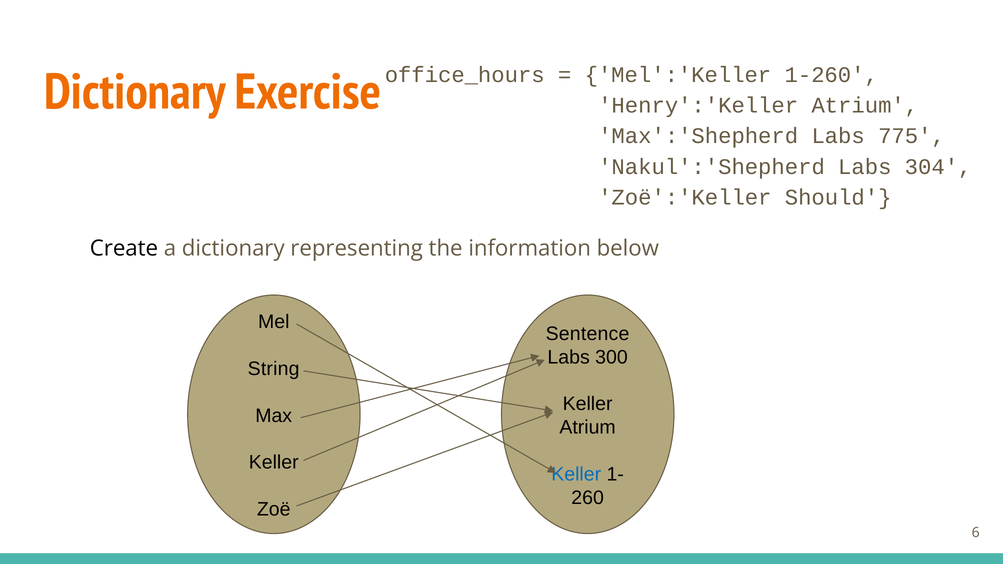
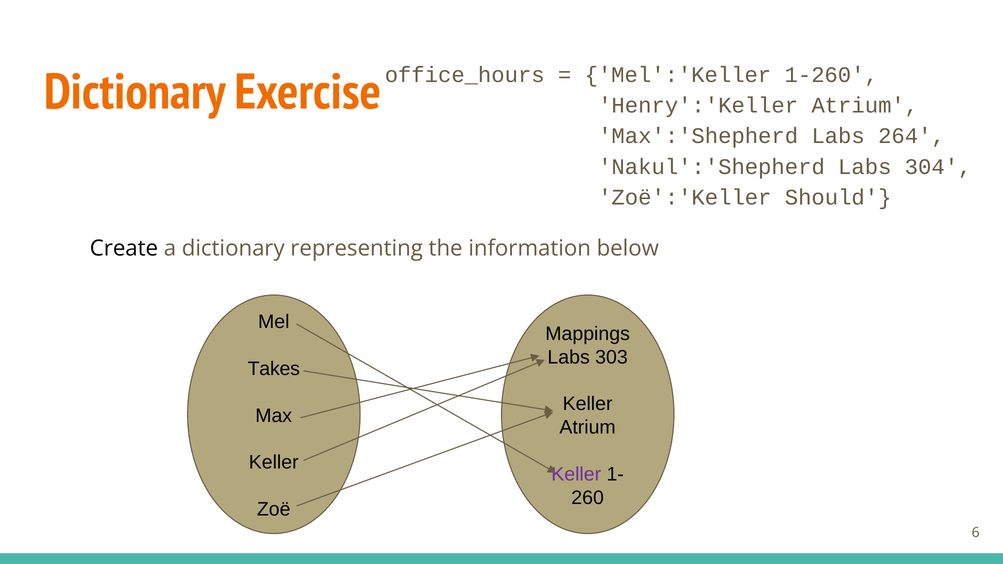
775: 775 -> 264
Sentence: Sentence -> Mappings
300: 300 -> 303
String: String -> Takes
Keller at (576, 474) colour: blue -> purple
